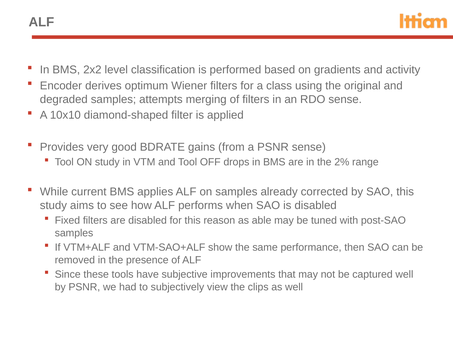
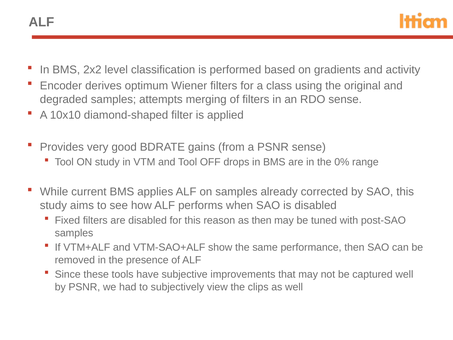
2%: 2% -> 0%
as able: able -> then
